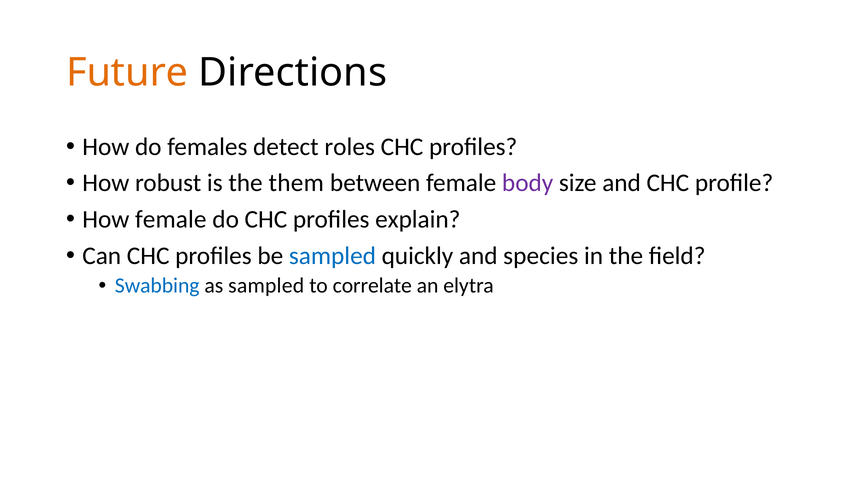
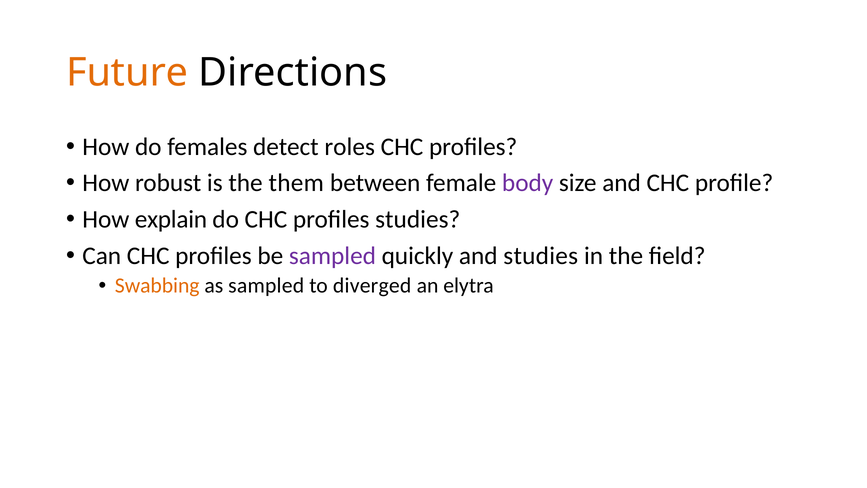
How female: female -> explain
profiles explain: explain -> studies
sampled at (332, 256) colour: blue -> purple
and species: species -> studies
Swabbing colour: blue -> orange
correlate: correlate -> diverged
